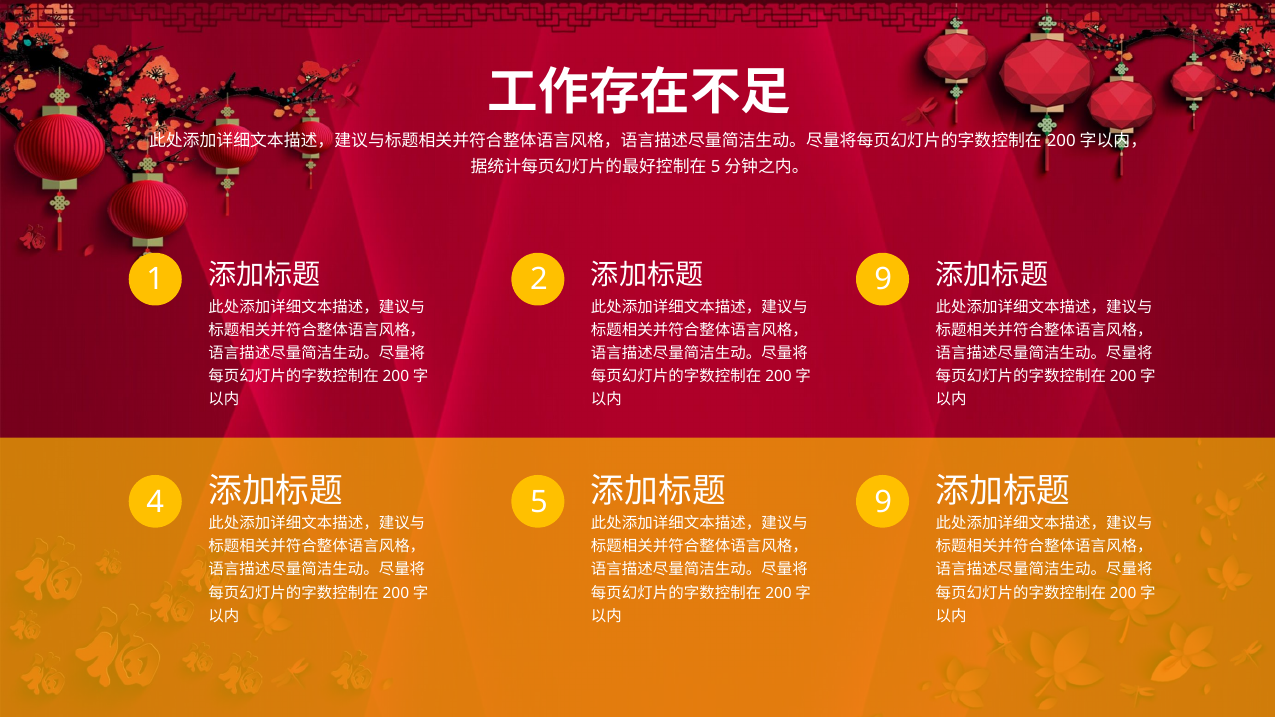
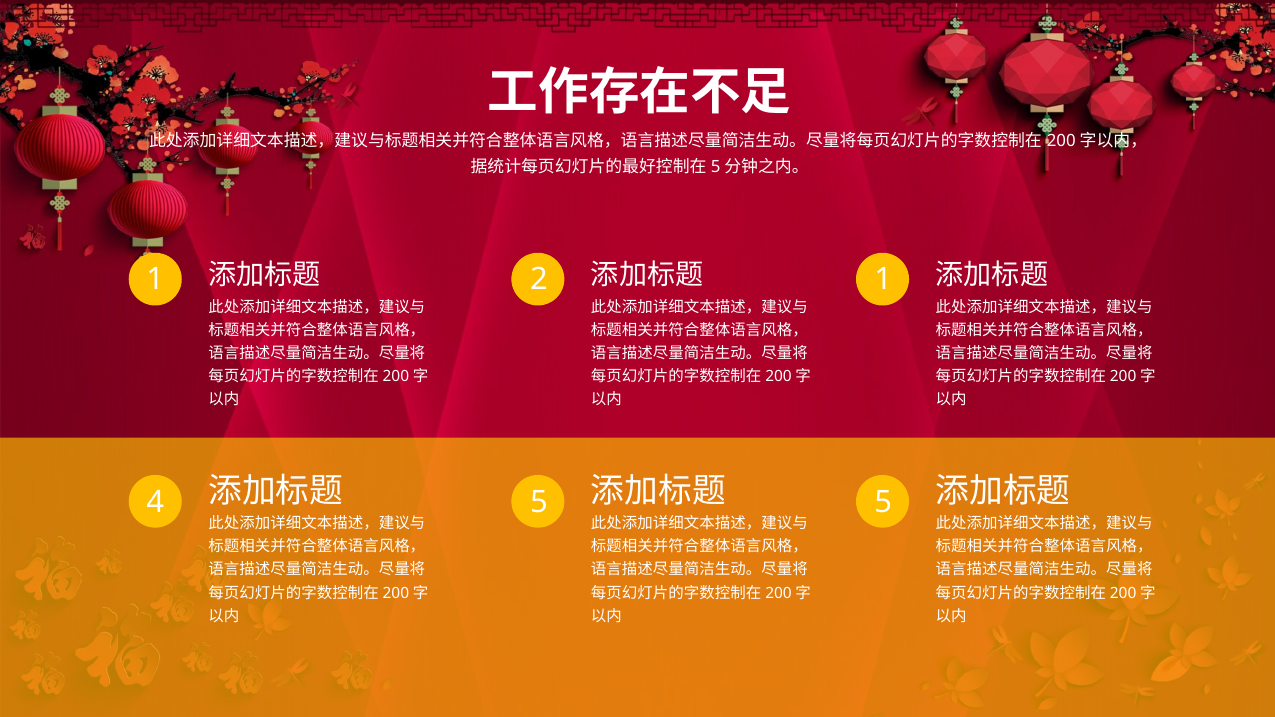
2 9: 9 -> 1
5 9: 9 -> 5
